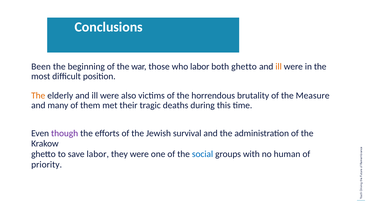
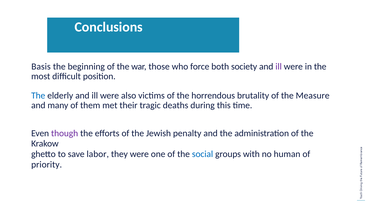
Been: Been -> Basis
who labor: labor -> force
both ghetto: ghetto -> society
ill at (279, 67) colour: orange -> purple
The at (38, 96) colour: orange -> blue
survival: survival -> penalty
